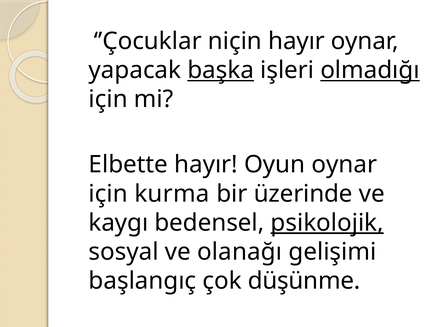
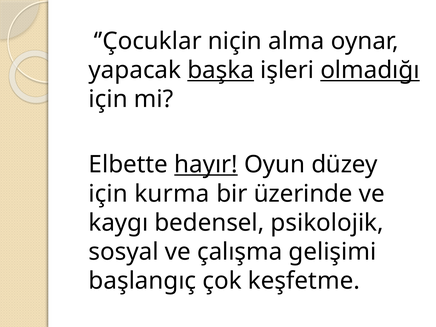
niçin hayır: hayır -> alma
hayır at (206, 165) underline: none -> present
Oyun oynar: oynar -> düzey
psikolojik underline: present -> none
olanağı: olanağı -> çalışma
düşünme: düşünme -> keşfetme
